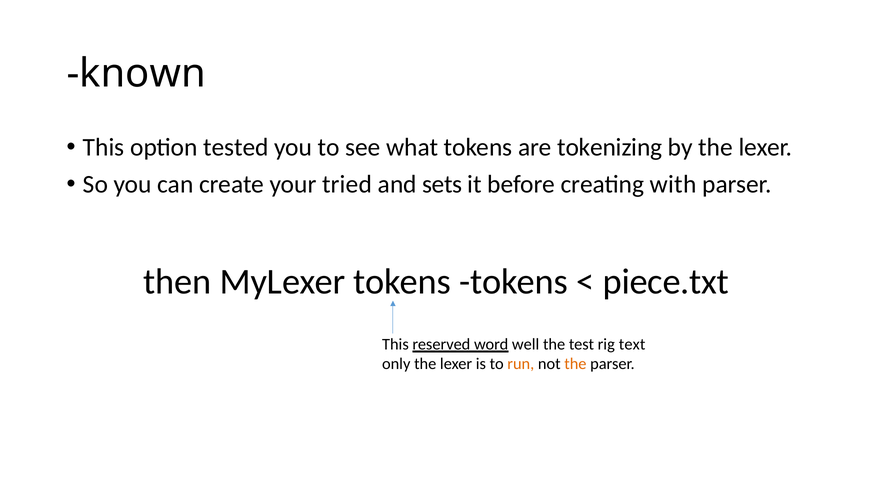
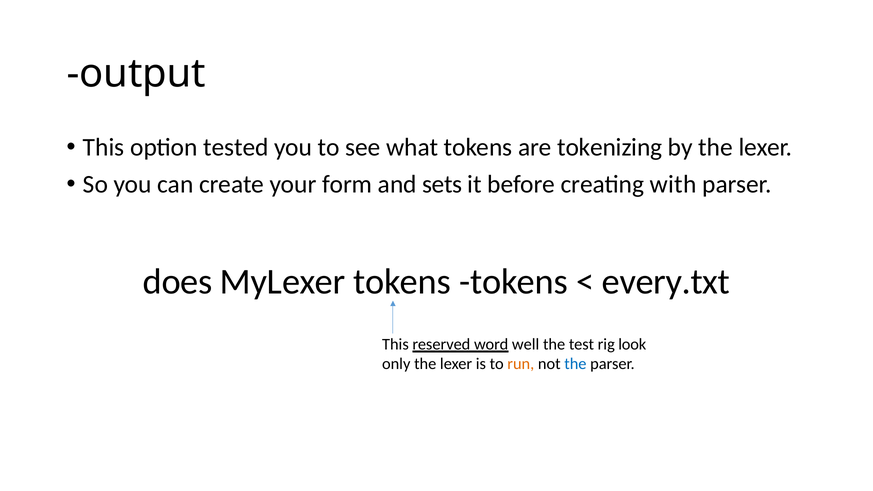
known: known -> output
tried: tried -> form
then: then -> does
piece.txt: piece.txt -> every.txt
text: text -> look
the at (575, 364) colour: orange -> blue
